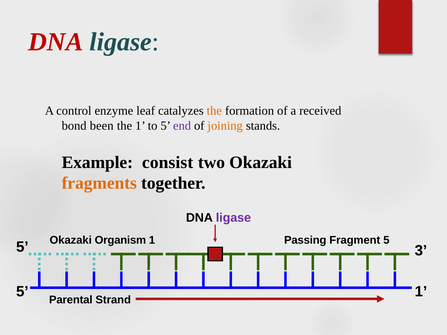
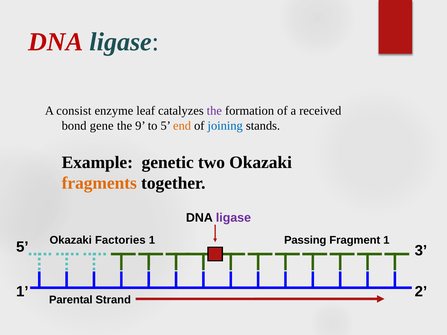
control: control -> consist
the at (214, 111) colour: orange -> purple
been: been -> gene
the 1: 1 -> 9
end colour: purple -> orange
joining colour: orange -> blue
consist: consist -> genetic
Organism: Organism -> Factories
Fragment 5: 5 -> 1
5 at (22, 292): 5 -> 1
1 at (421, 292): 1 -> 2
